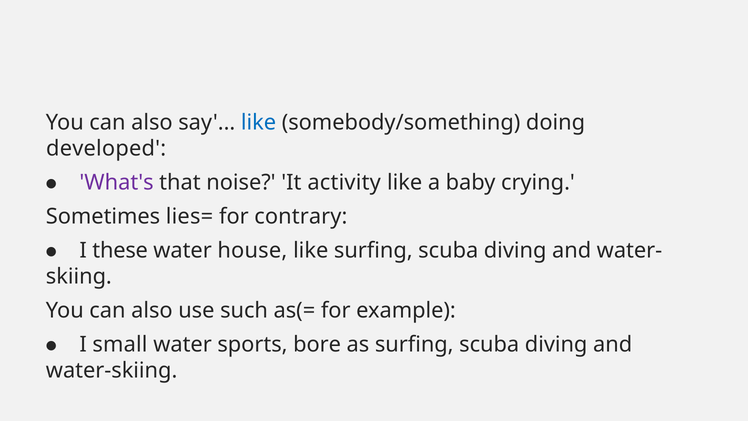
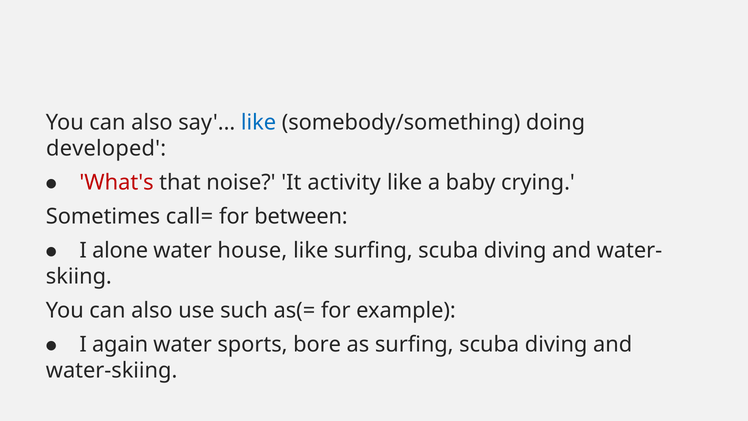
What's colour: purple -> red
lies=: lies= -> call=
contrary: contrary -> between
these: these -> alone
small: small -> again
